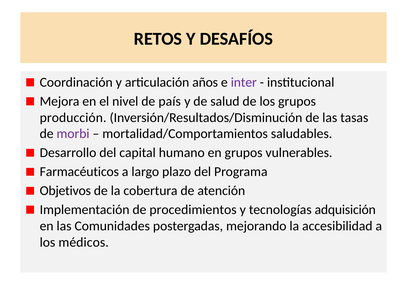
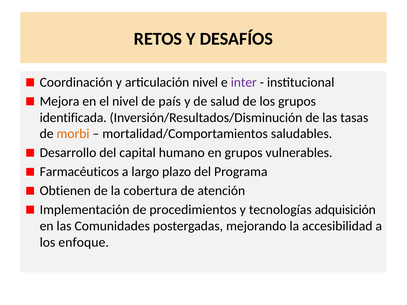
articulación años: años -> nivel
producción: producción -> identificada
morbi colour: purple -> orange
Objetivos: Objetivos -> Obtienen
médicos: médicos -> enfoque
